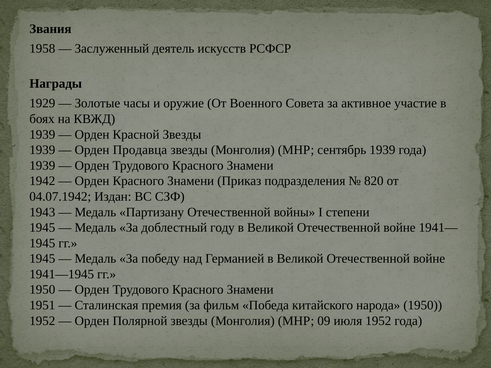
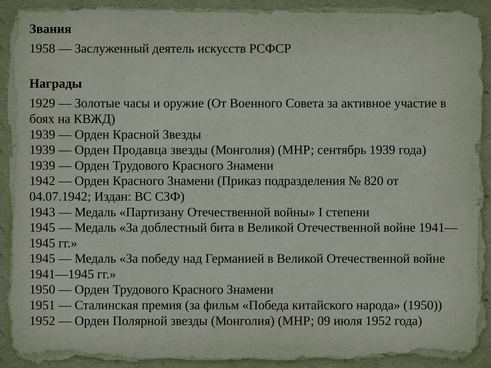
году: году -> бита
